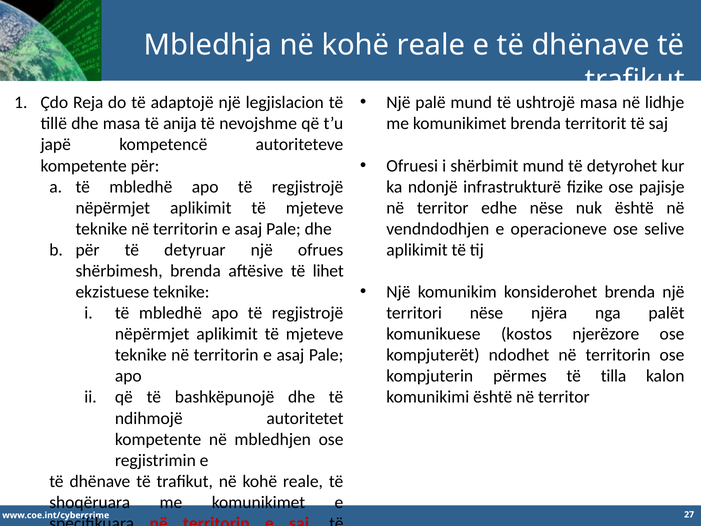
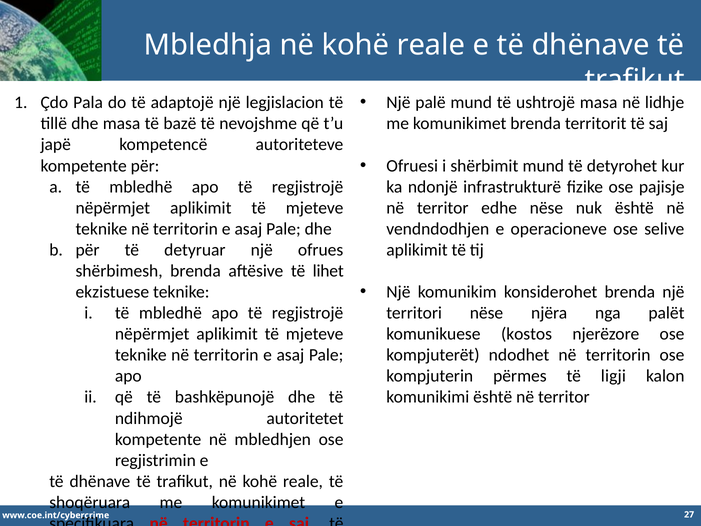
Reja: Reja -> Pala
anija: anija -> bazë
tilla: tilla -> ligji
